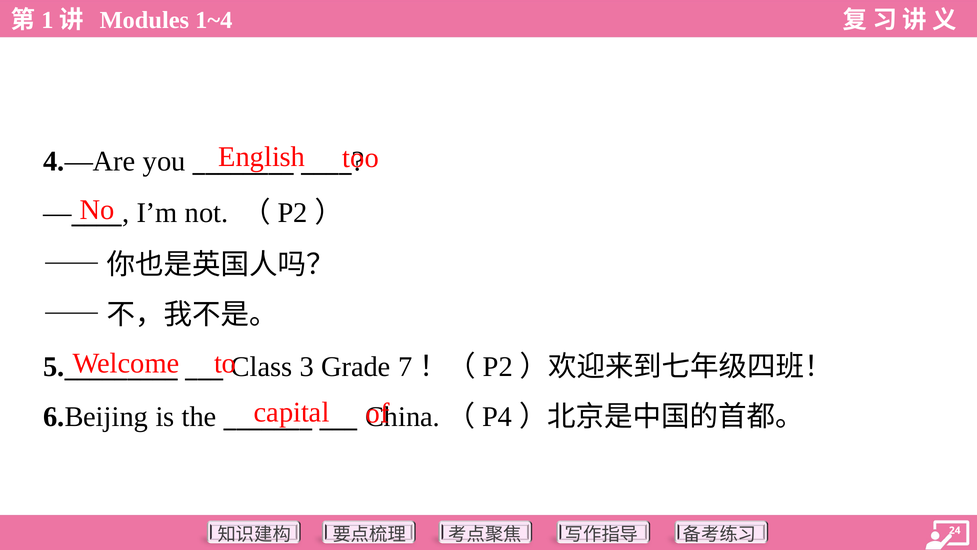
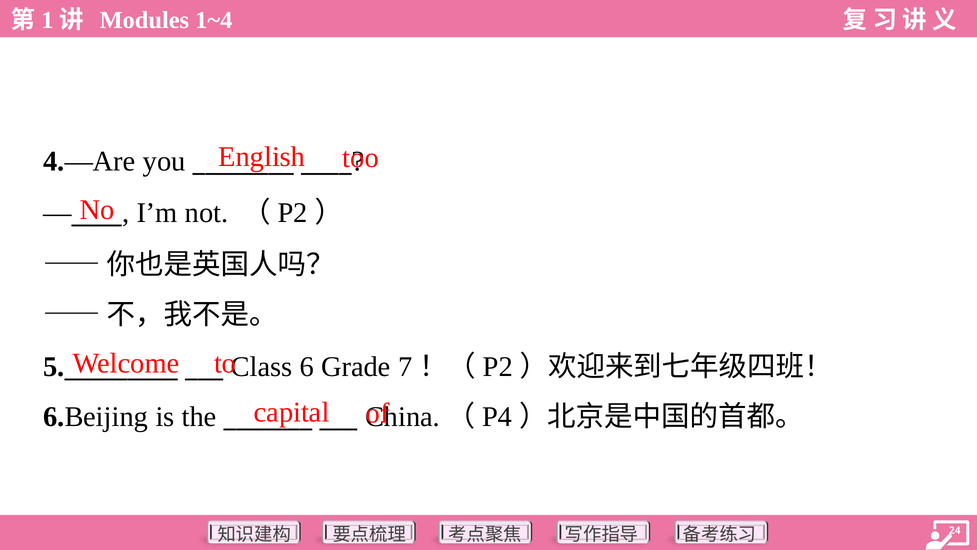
3: 3 -> 6
